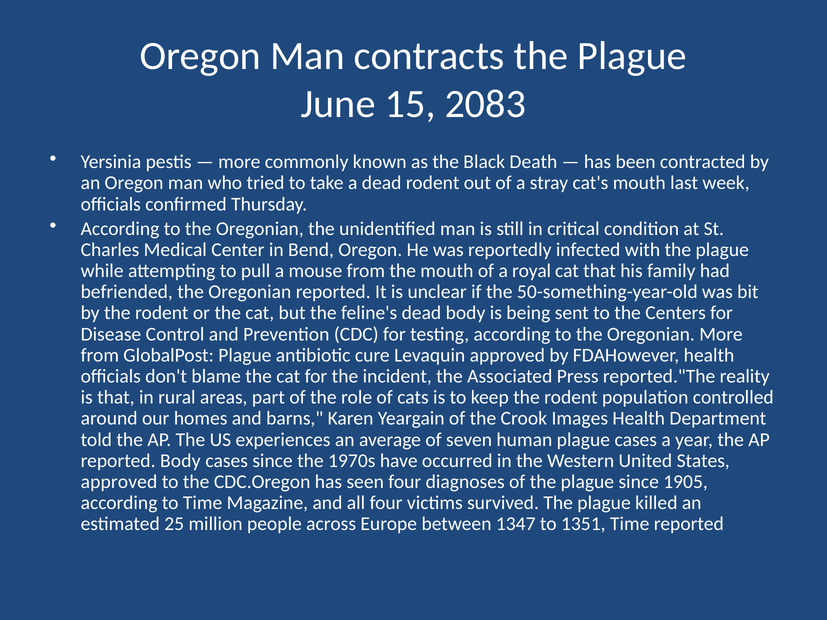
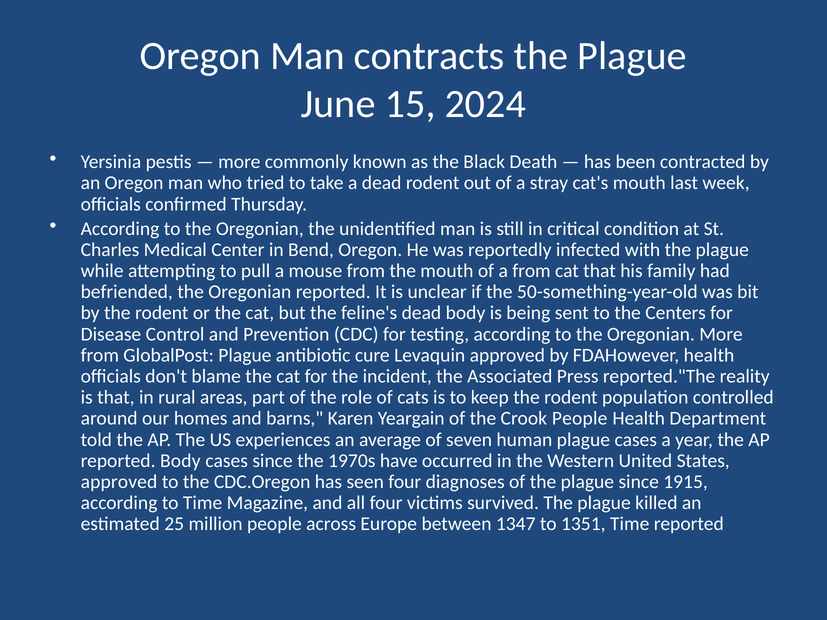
2083: 2083 -> 2024
a royal: royal -> from
Crook Images: Images -> People
1905: 1905 -> 1915
